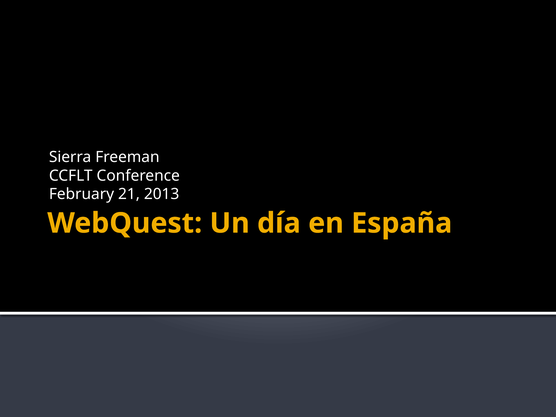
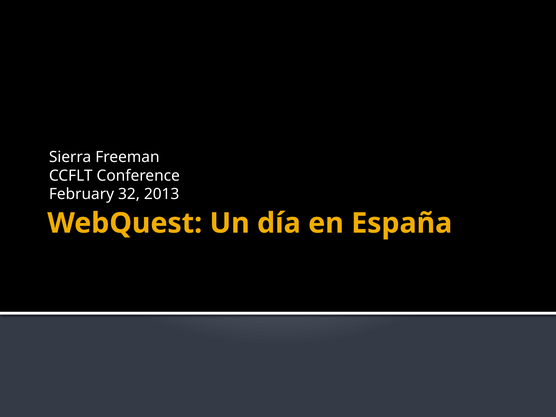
21: 21 -> 32
